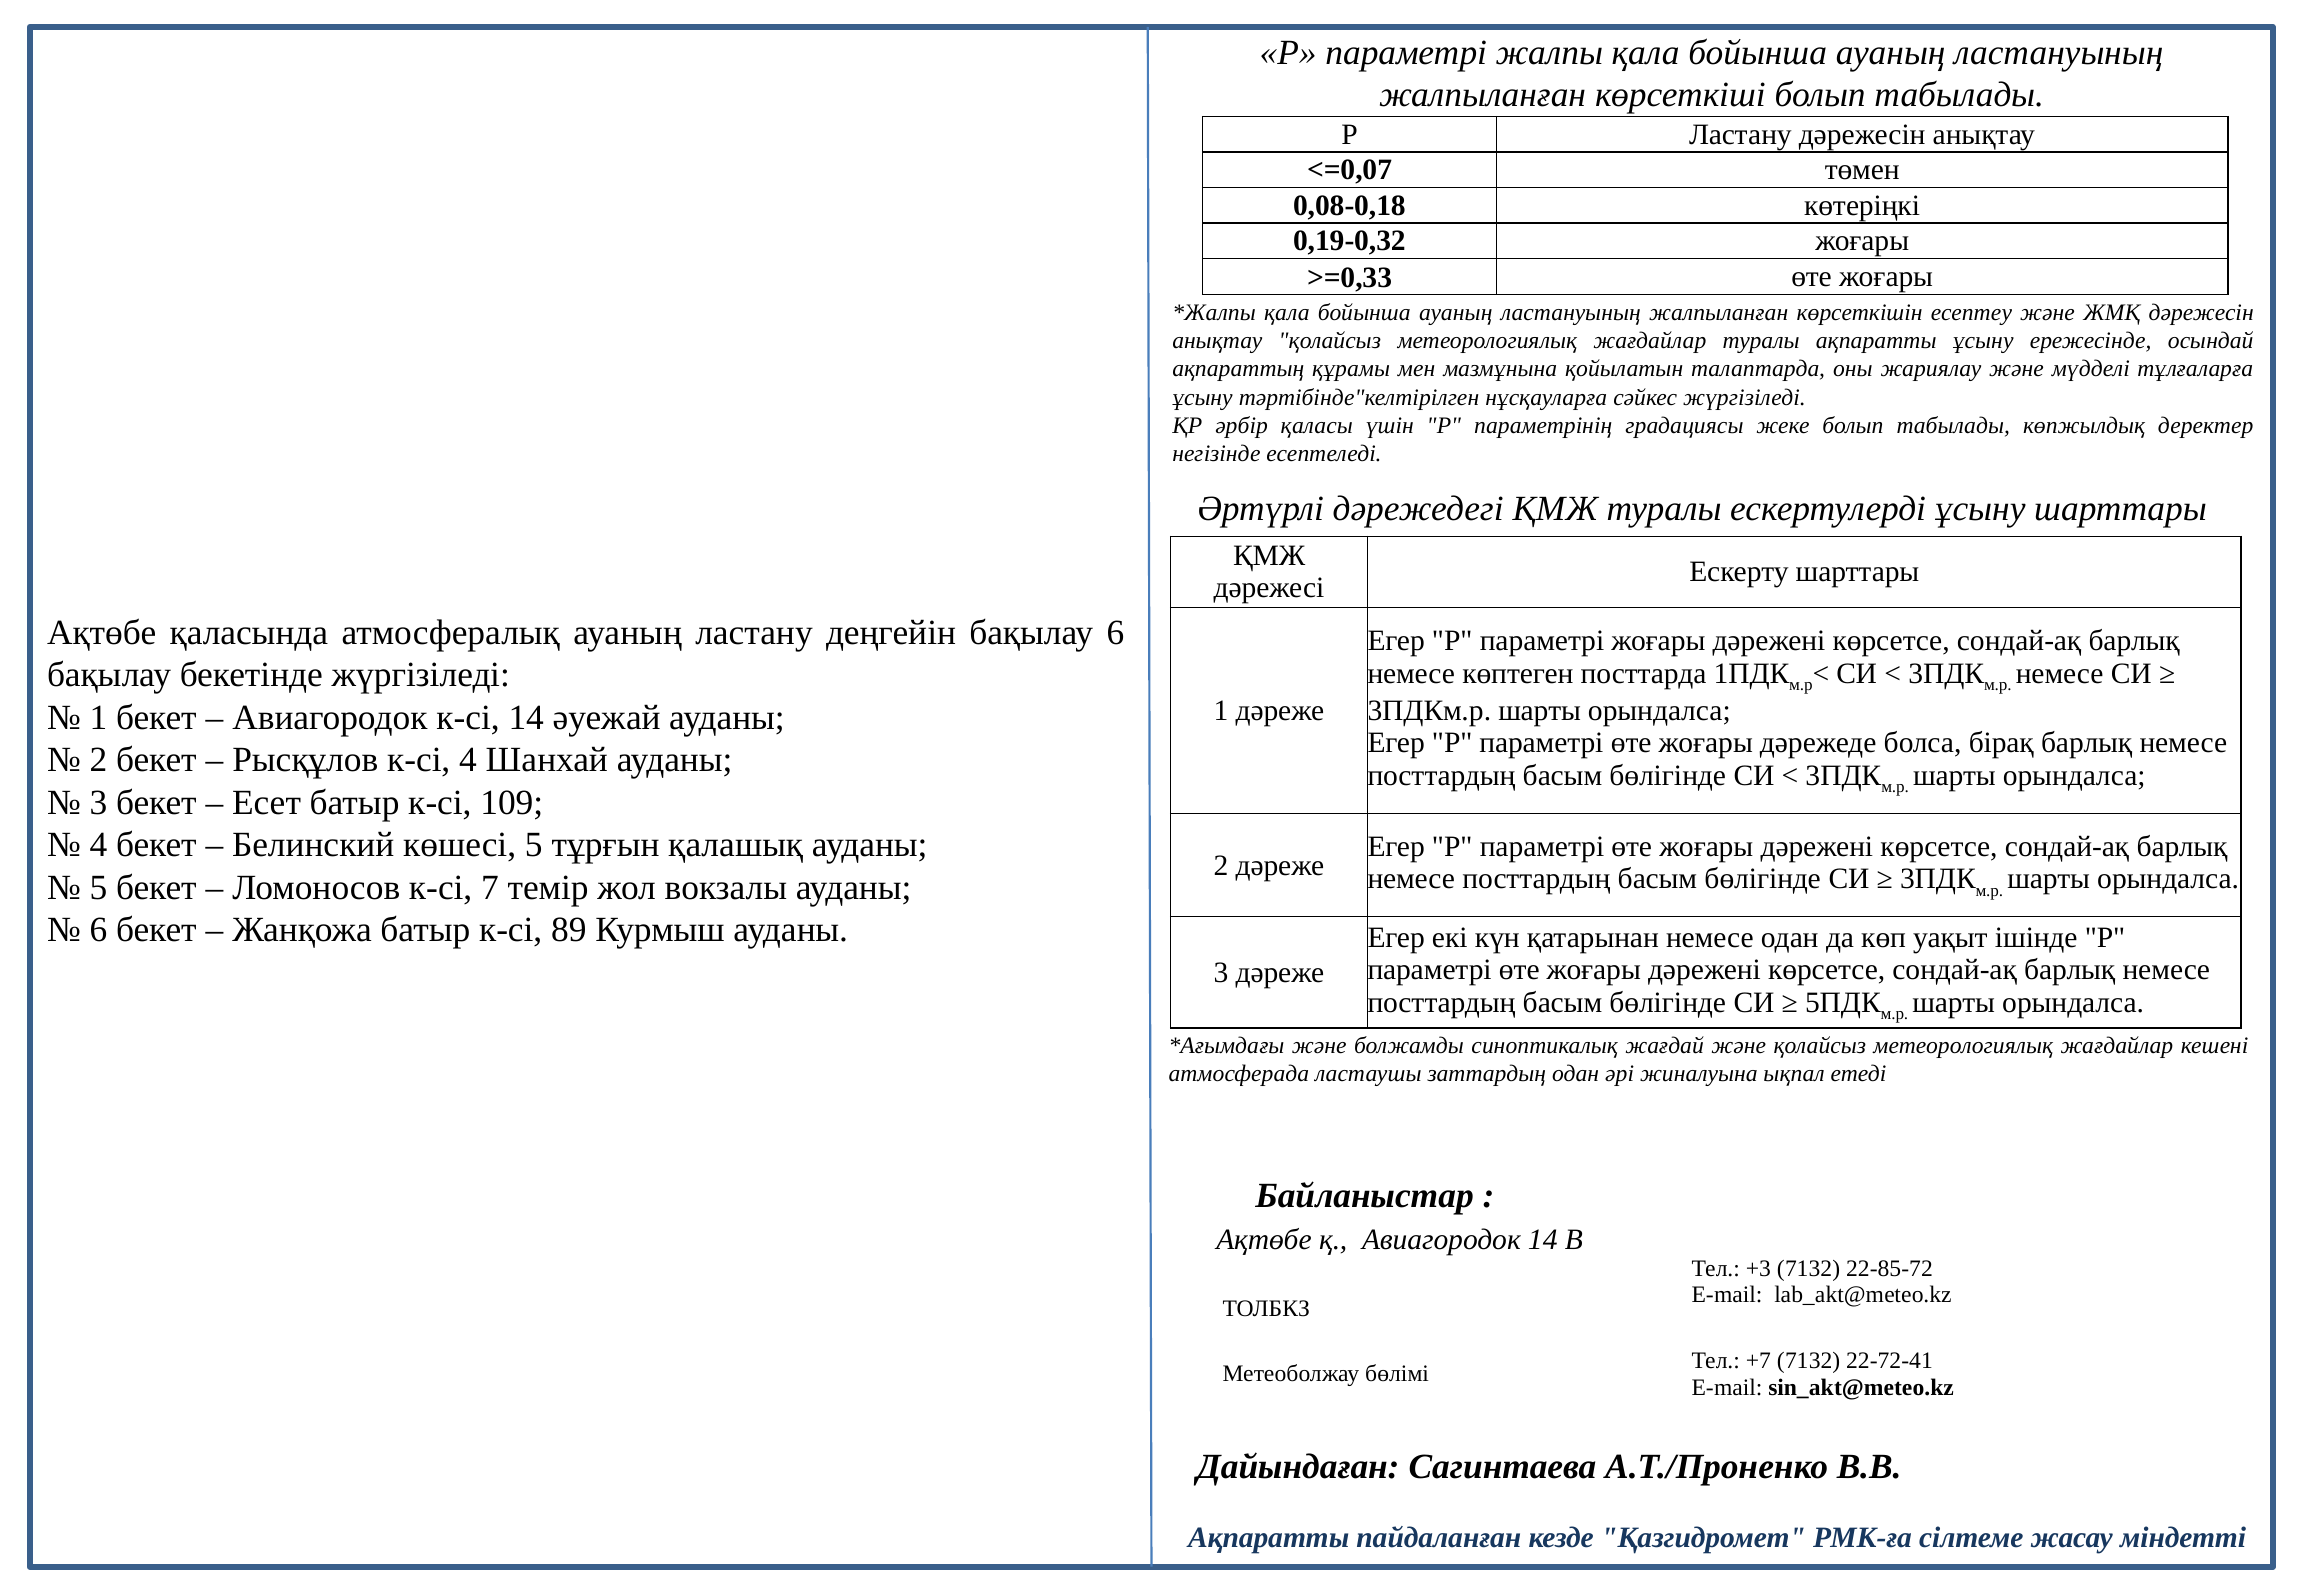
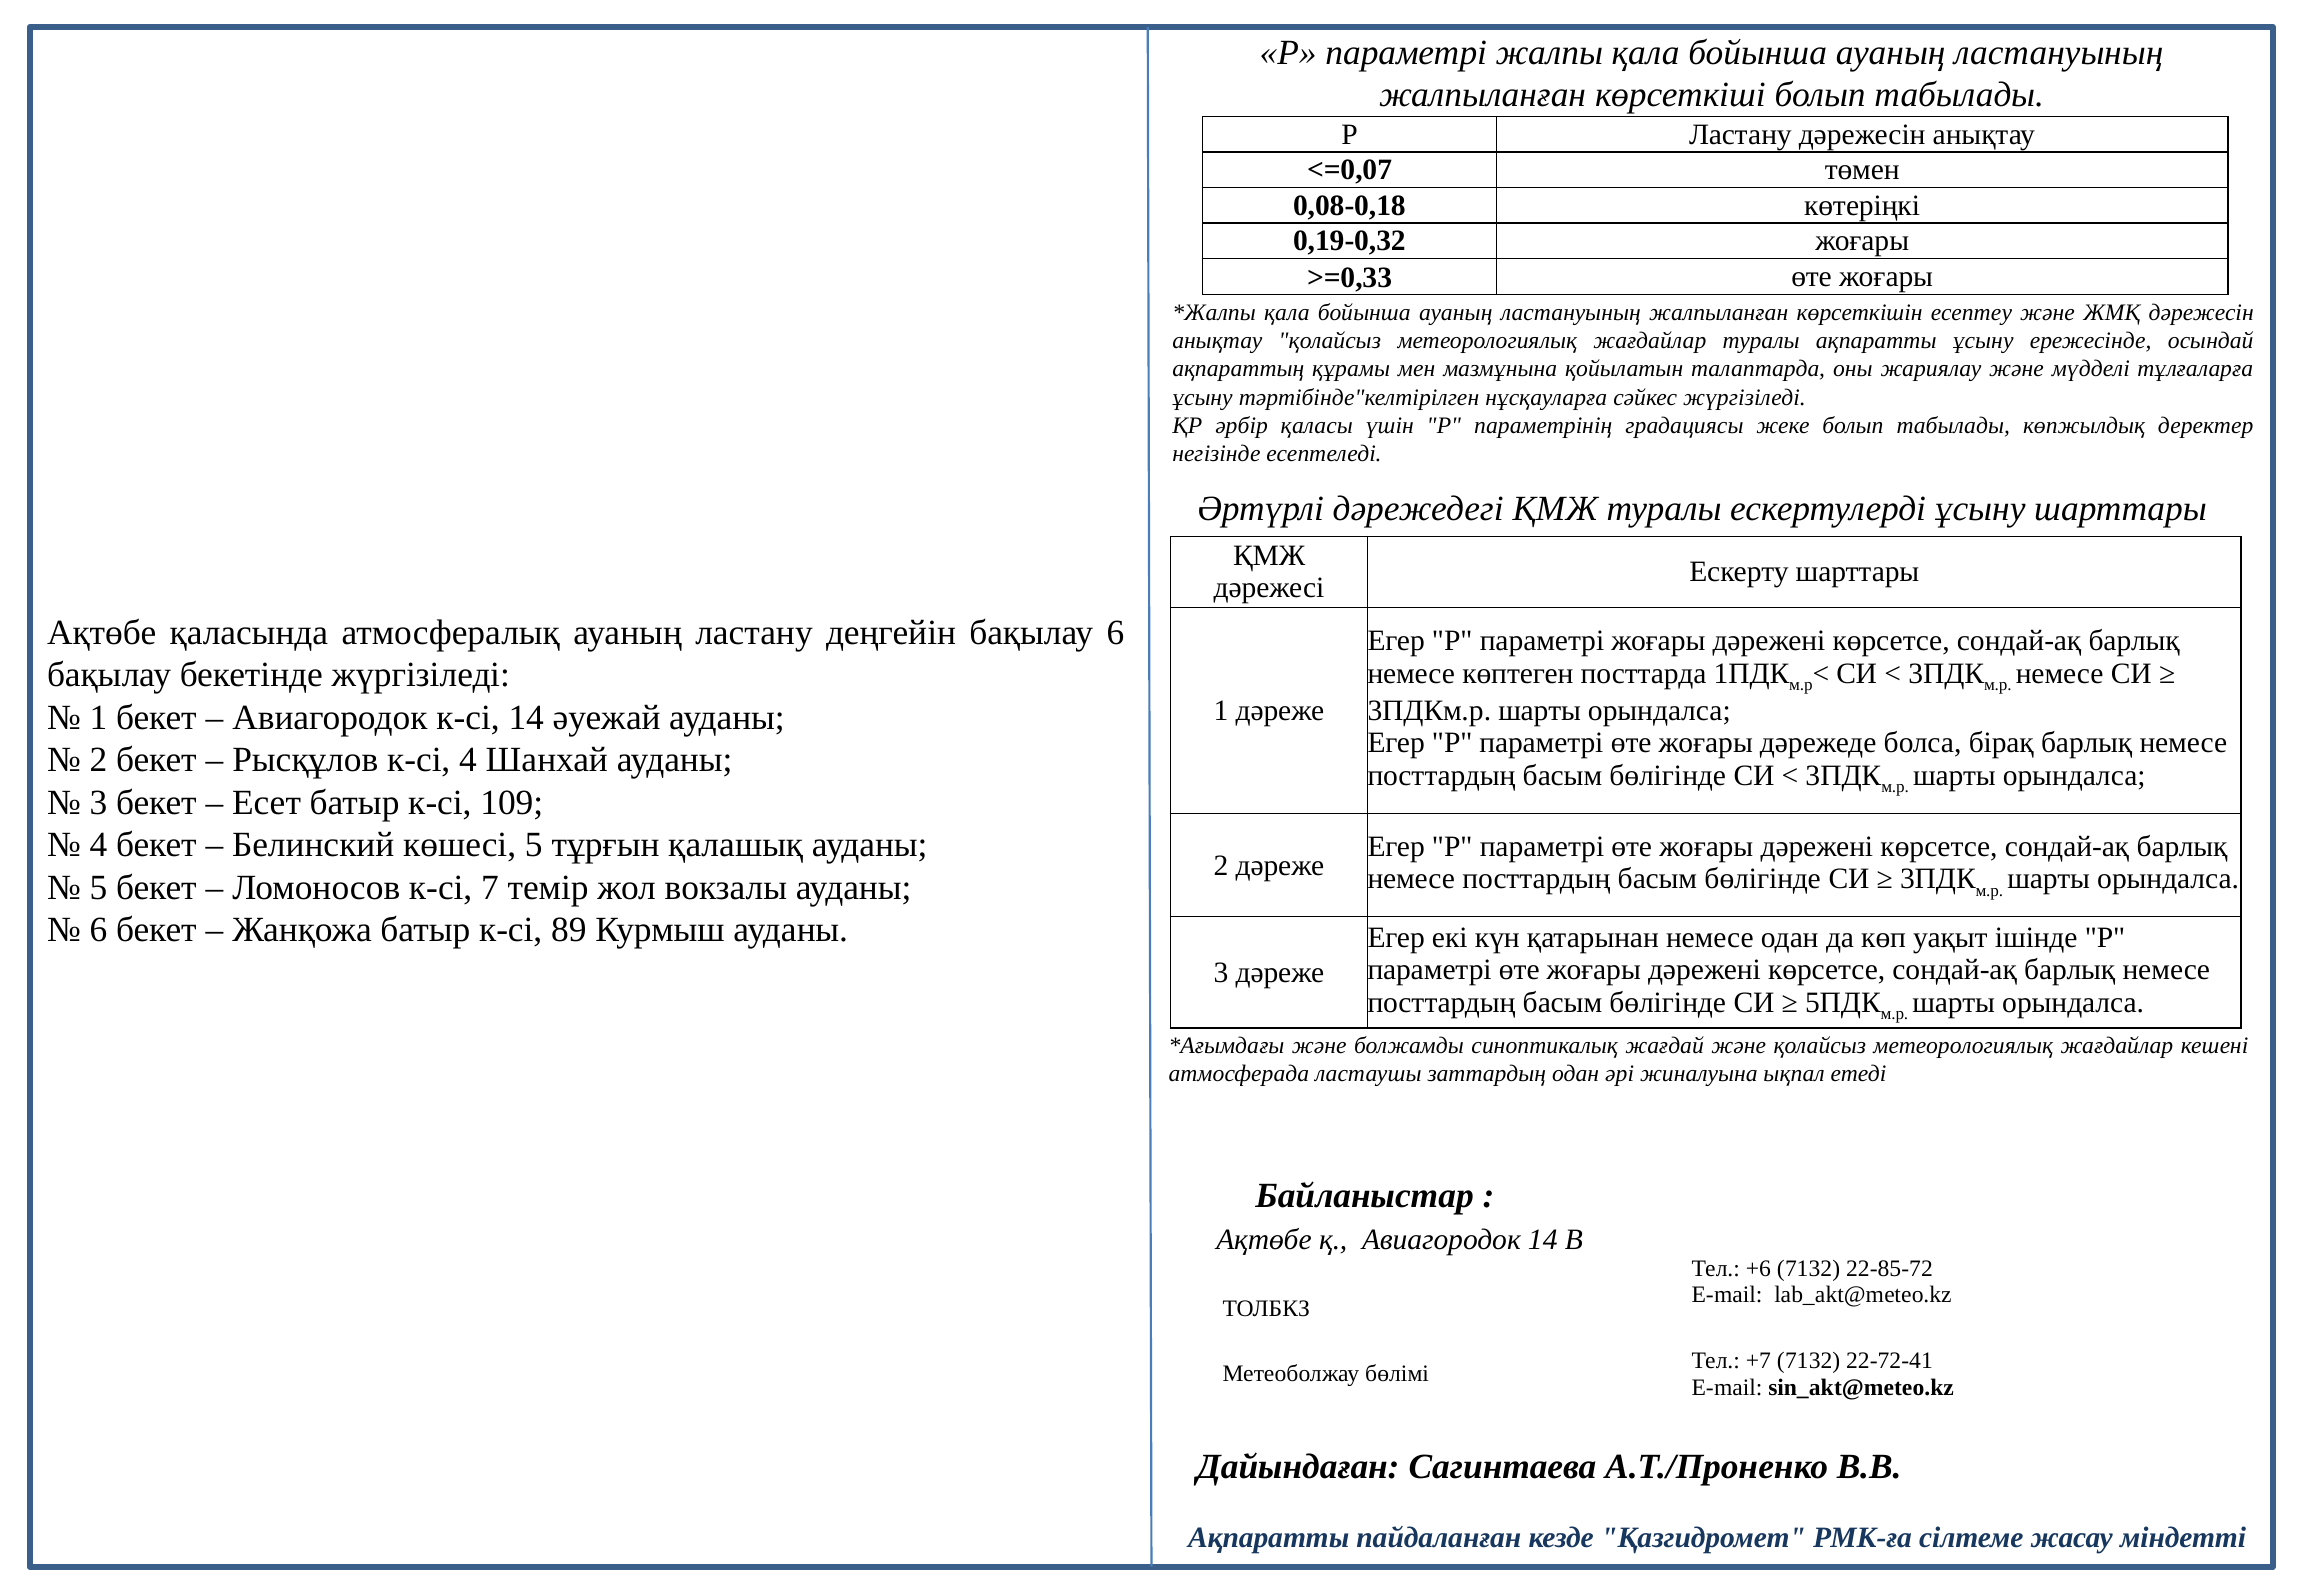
+3: +3 -> +6
